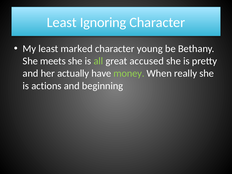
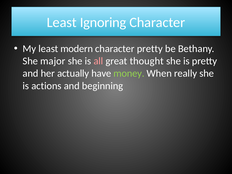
marked: marked -> modern
character young: young -> pretty
meets: meets -> major
all colour: light green -> pink
accused: accused -> thought
